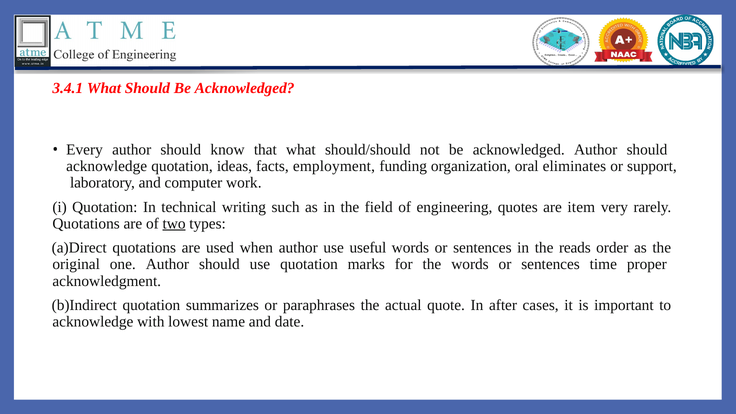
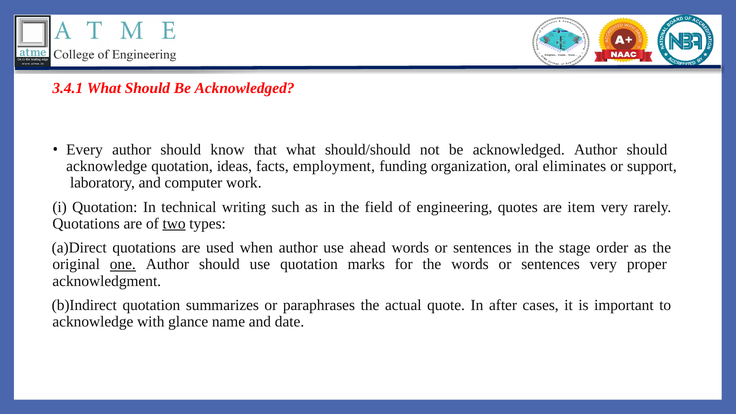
useful: useful -> ahead
reads: reads -> stage
one underline: none -> present
sentences time: time -> very
lowest: lowest -> glance
